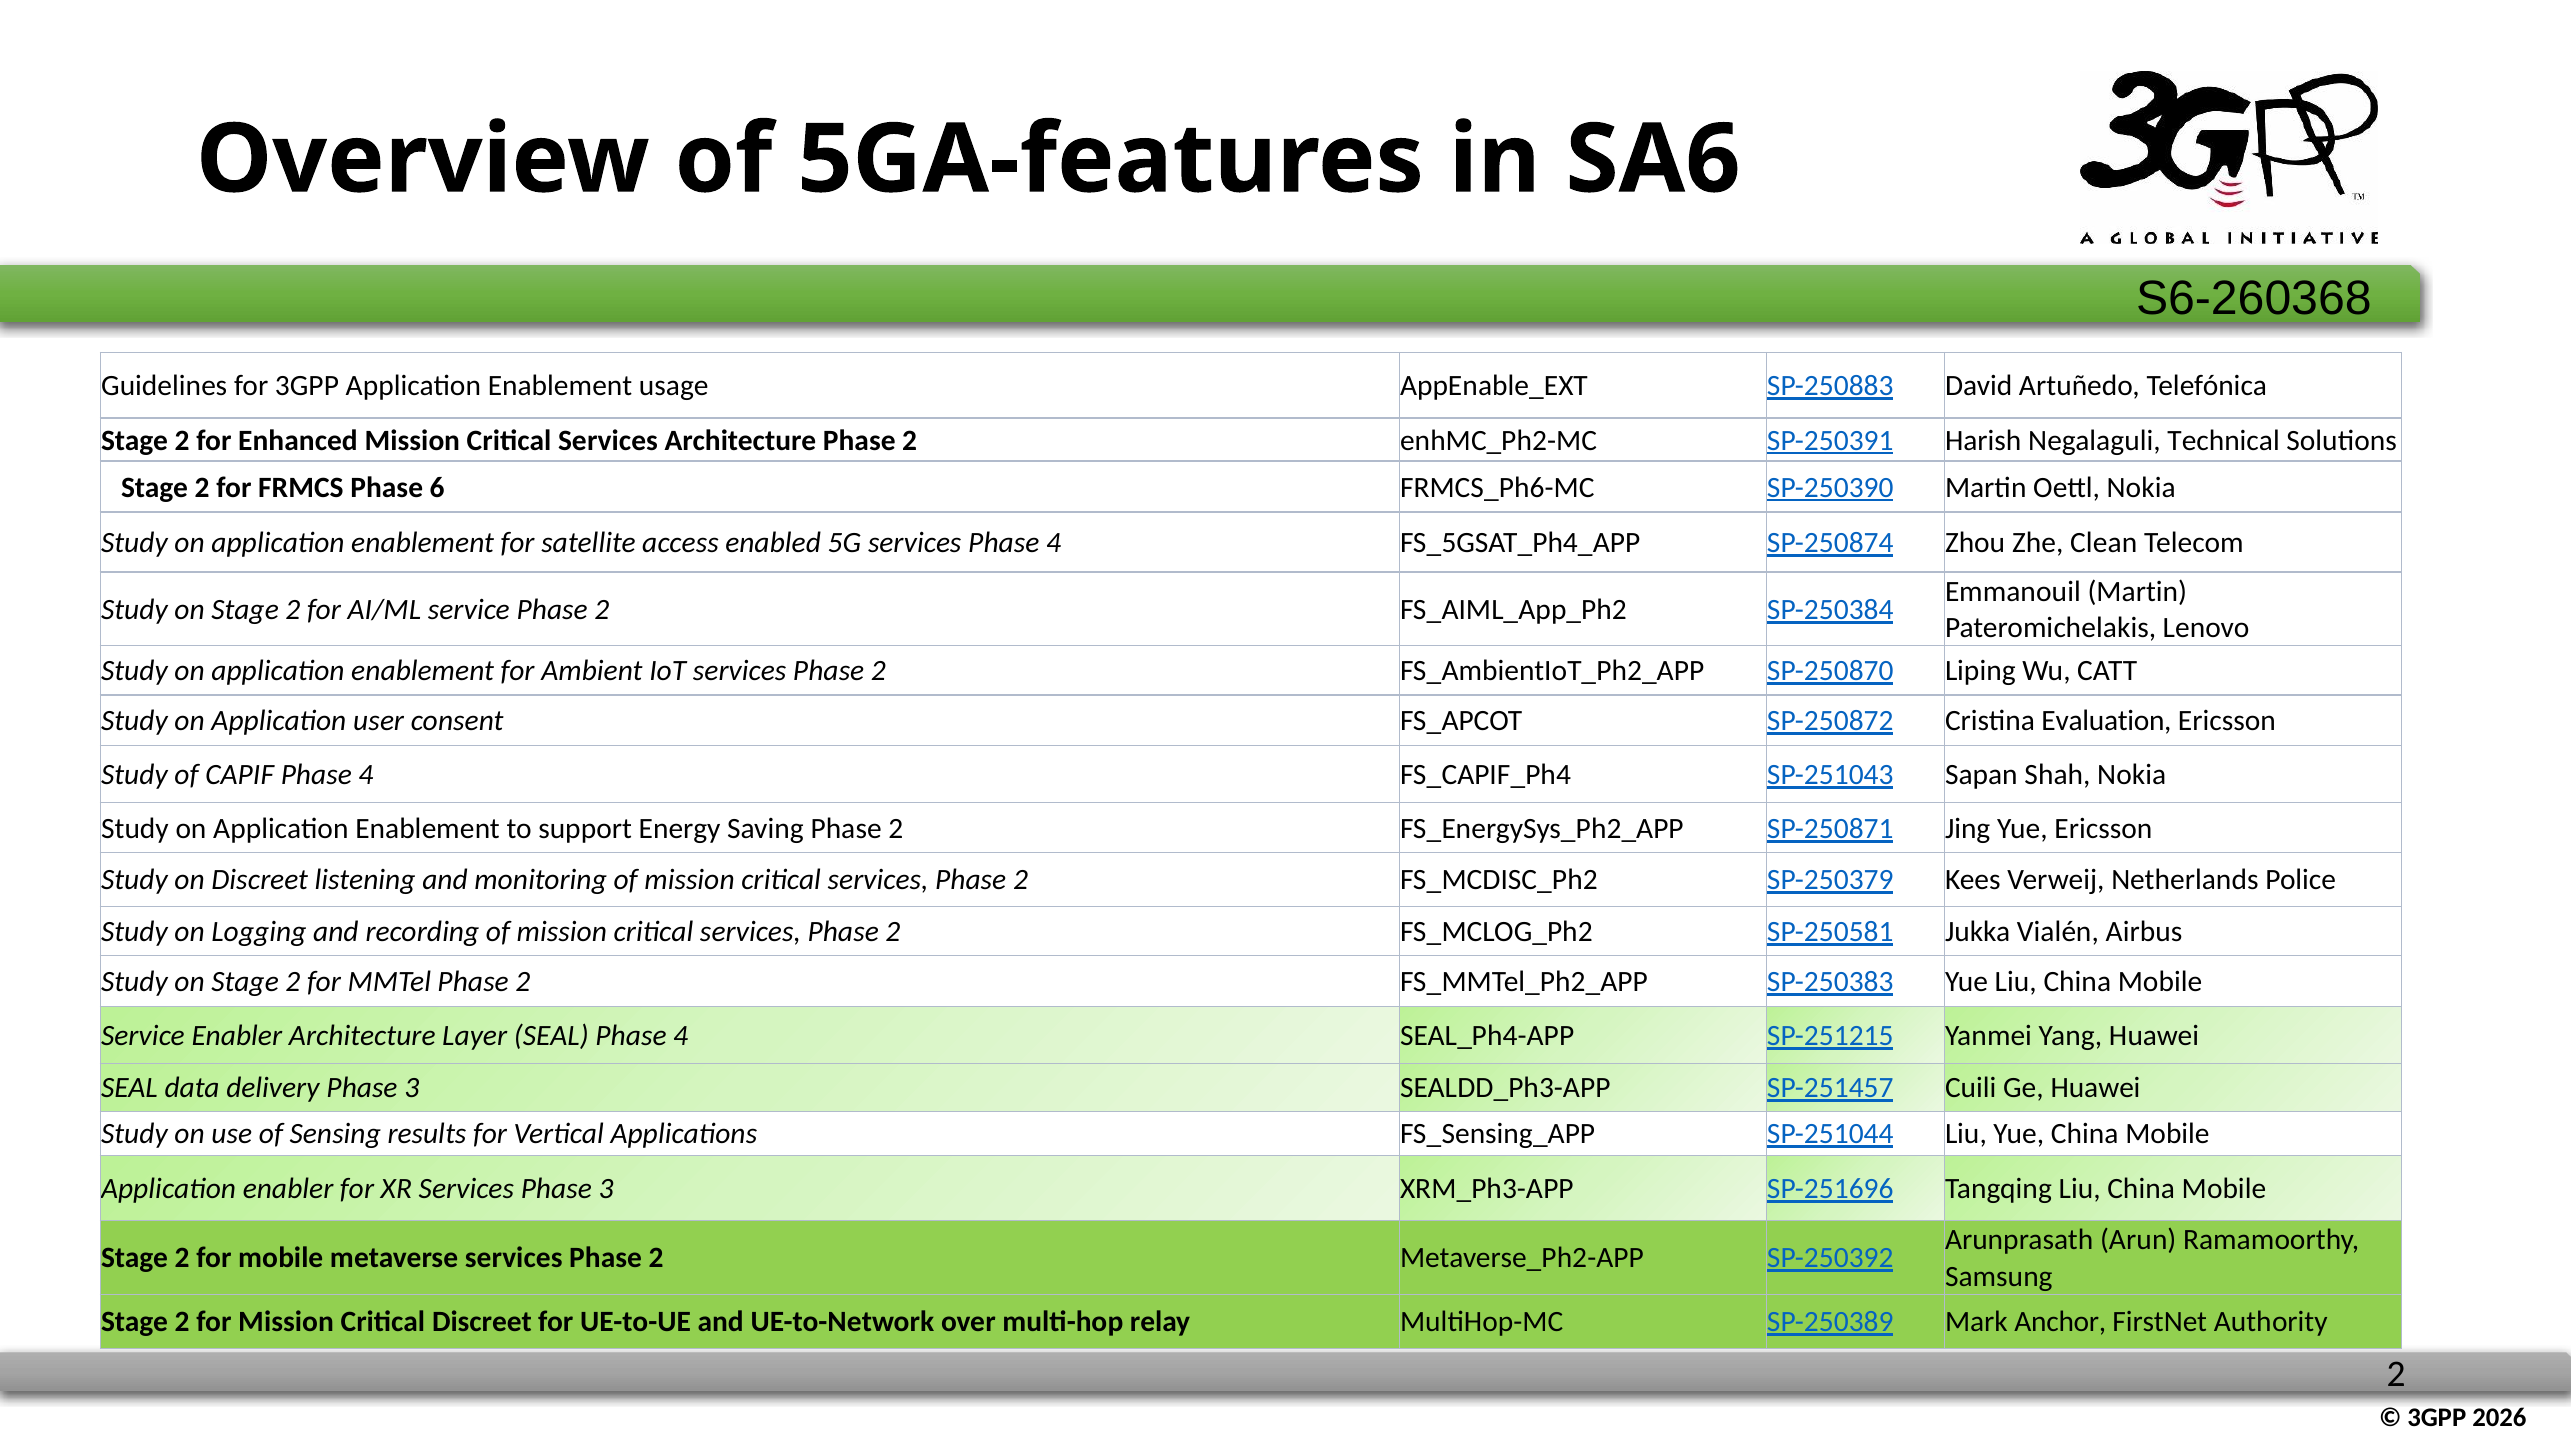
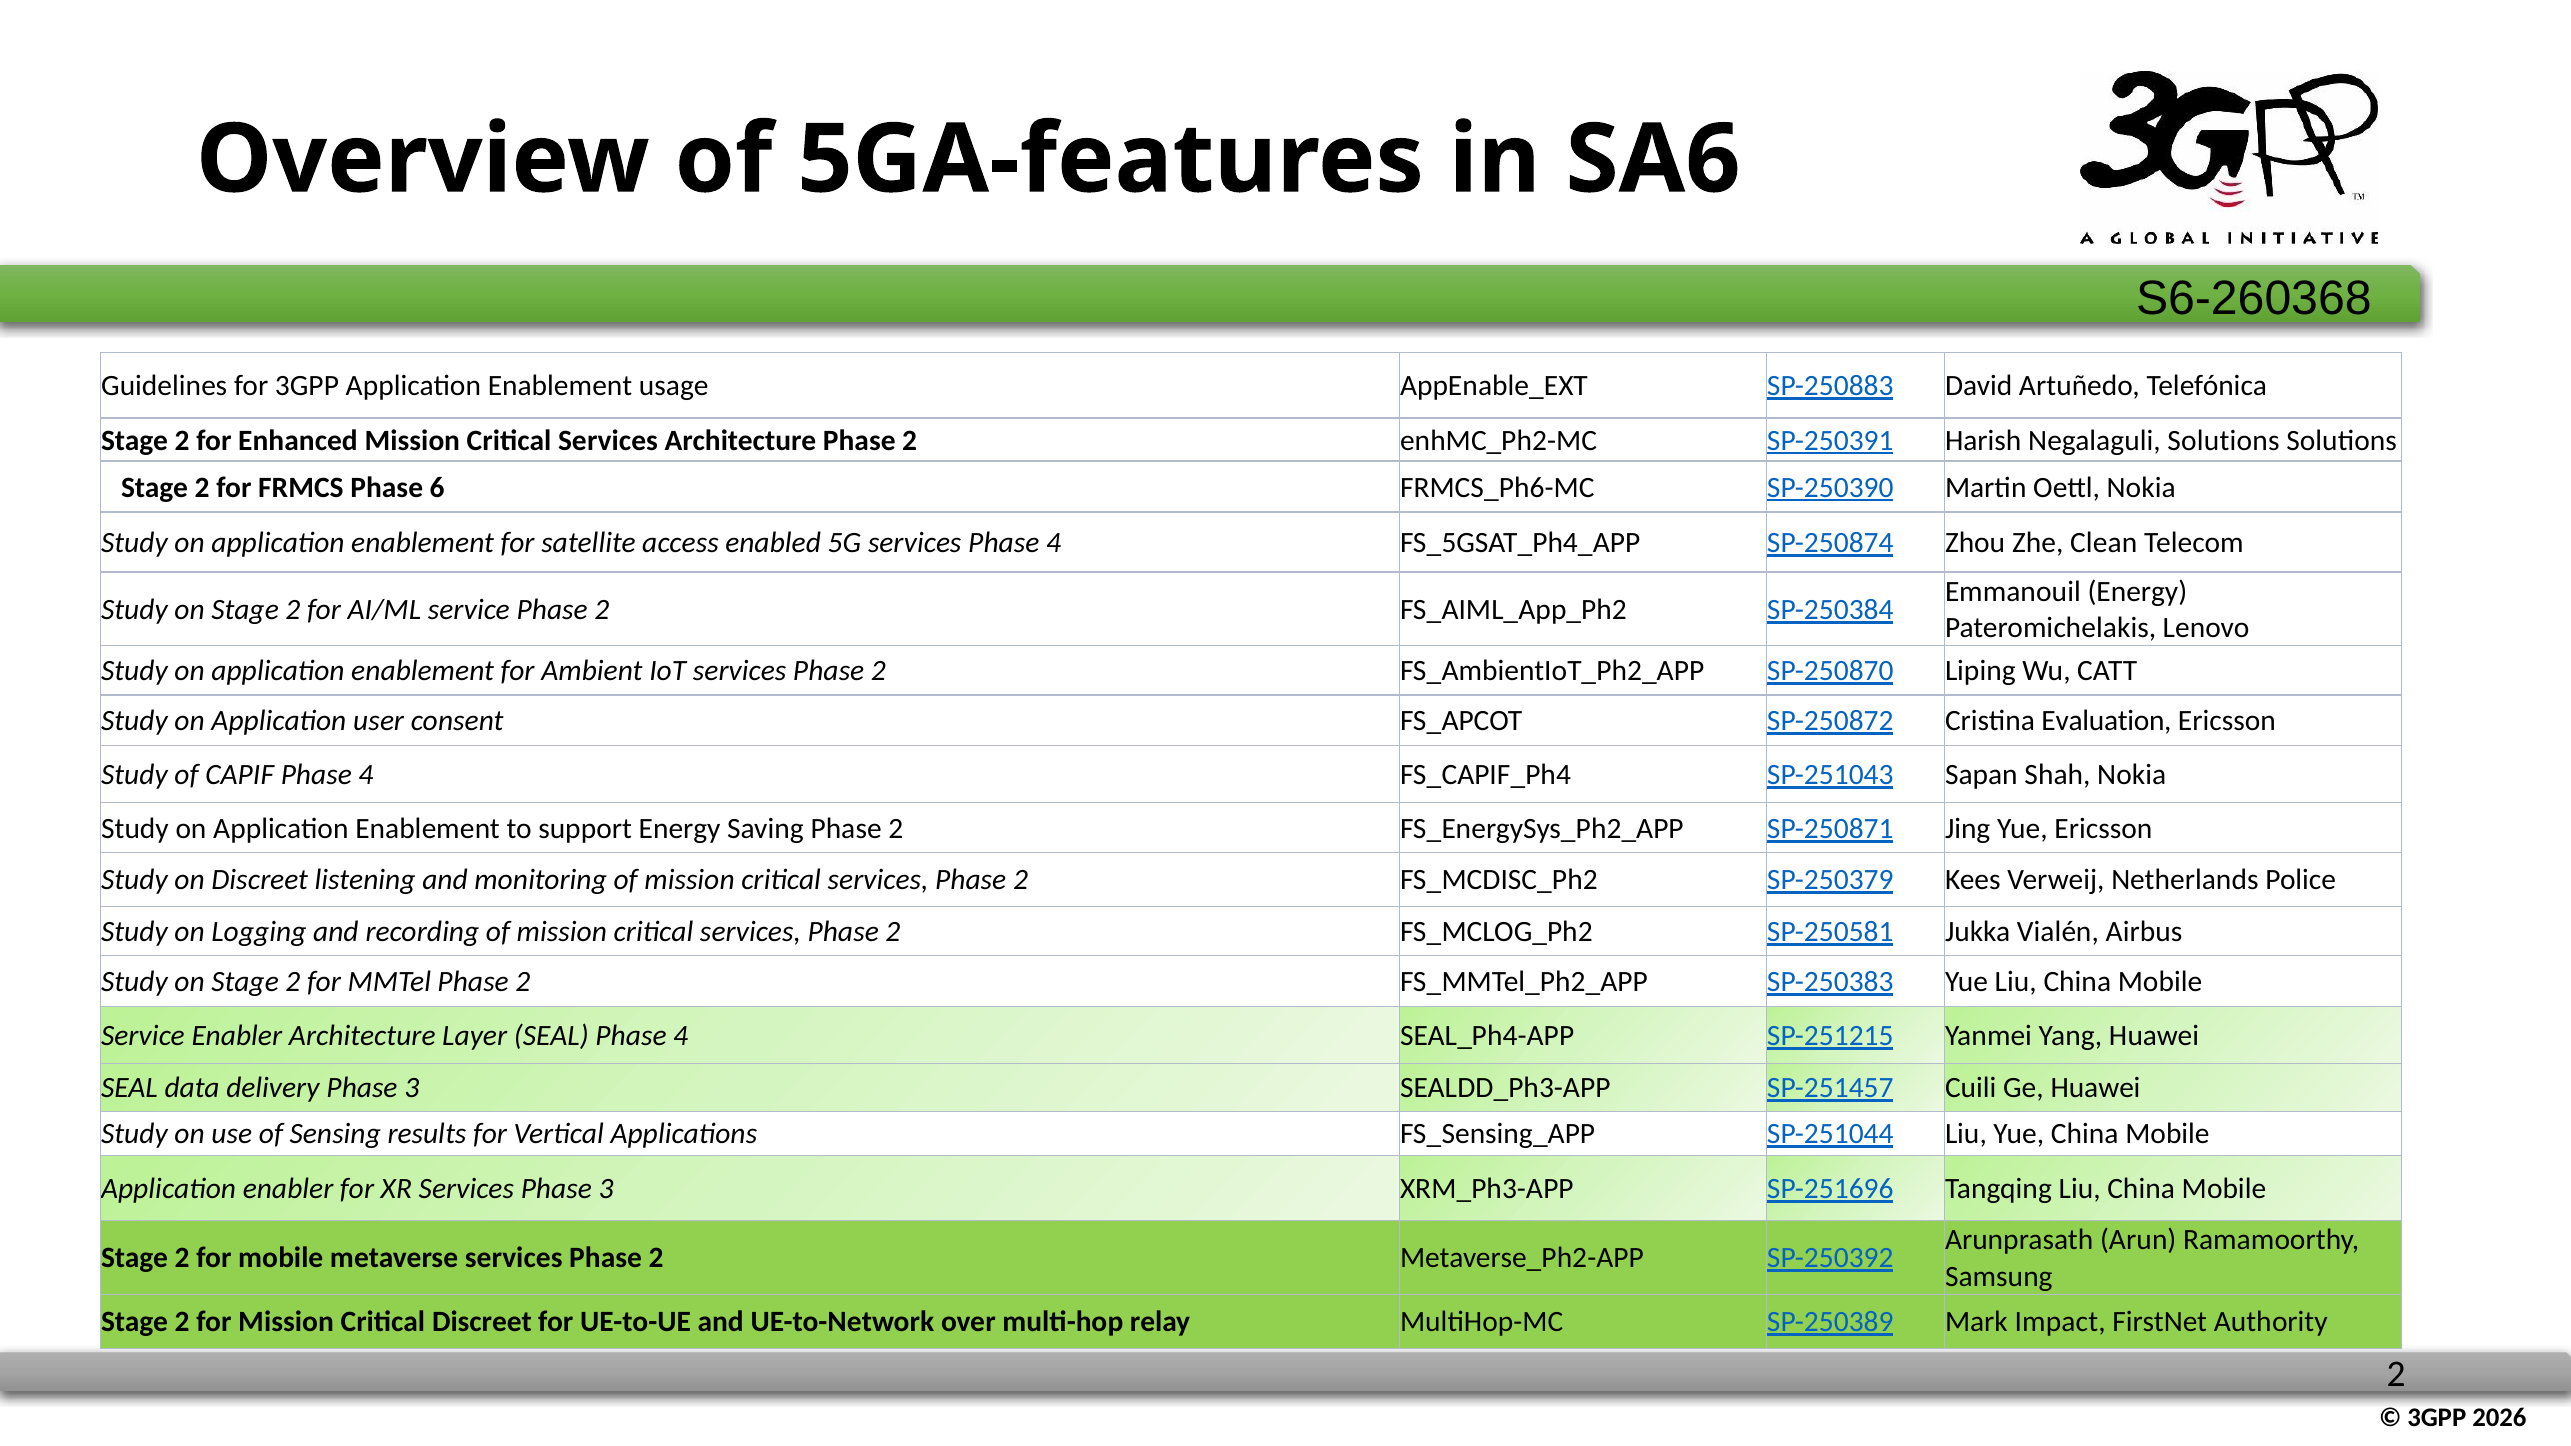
Negalaguli Technical: Technical -> Solutions
Emmanouil Martin: Martin -> Energy
Anchor: Anchor -> Impact
